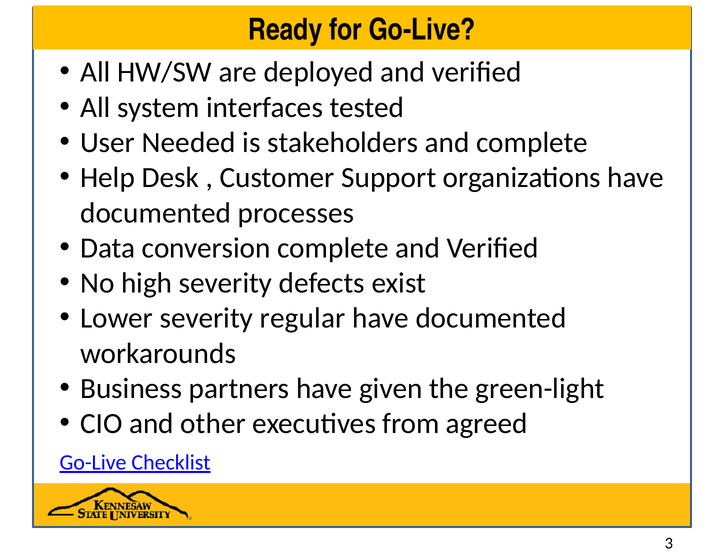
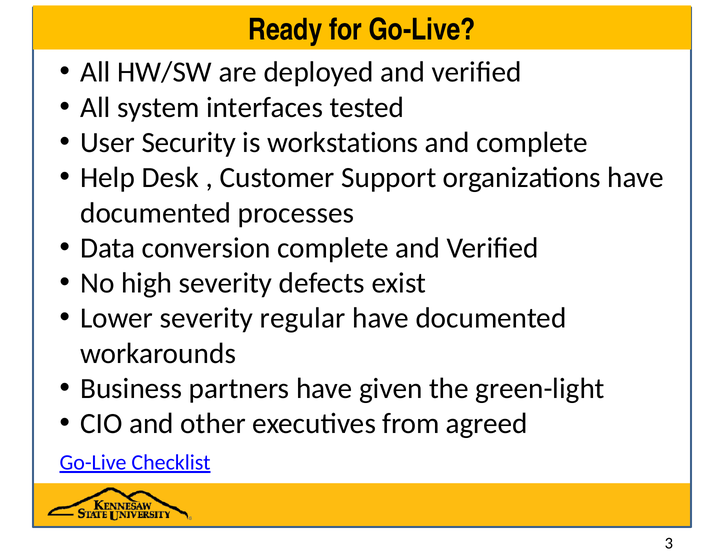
Needed: Needed -> Security
stakeholders: stakeholders -> workstations
